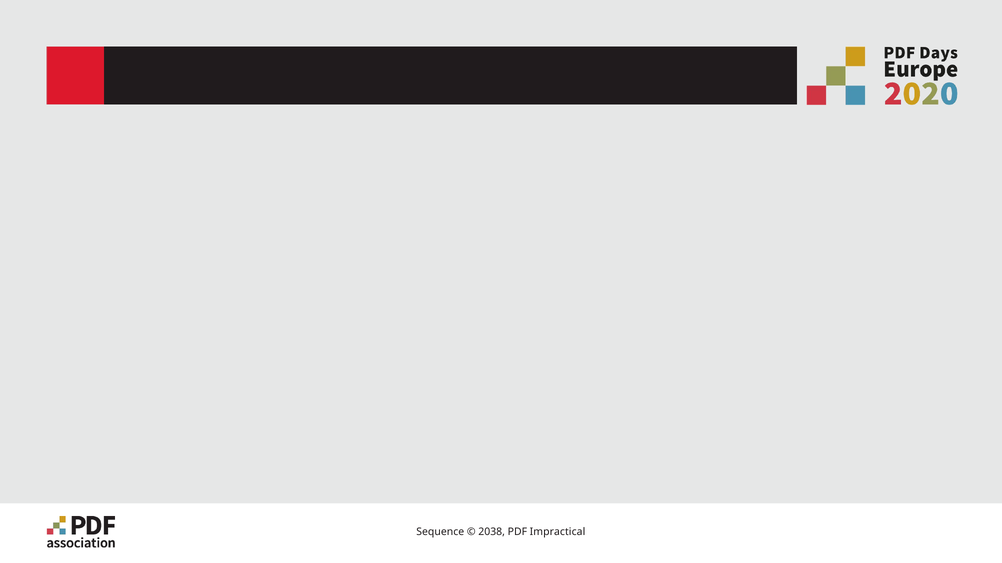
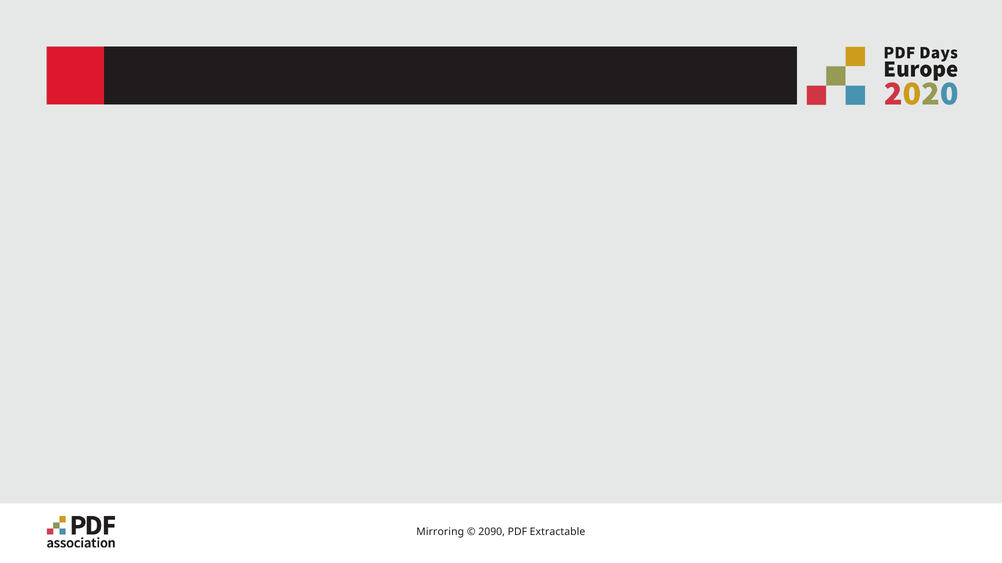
Sequence: Sequence -> Mirroring
2038: 2038 -> 2090
Impractical: Impractical -> Extractable
